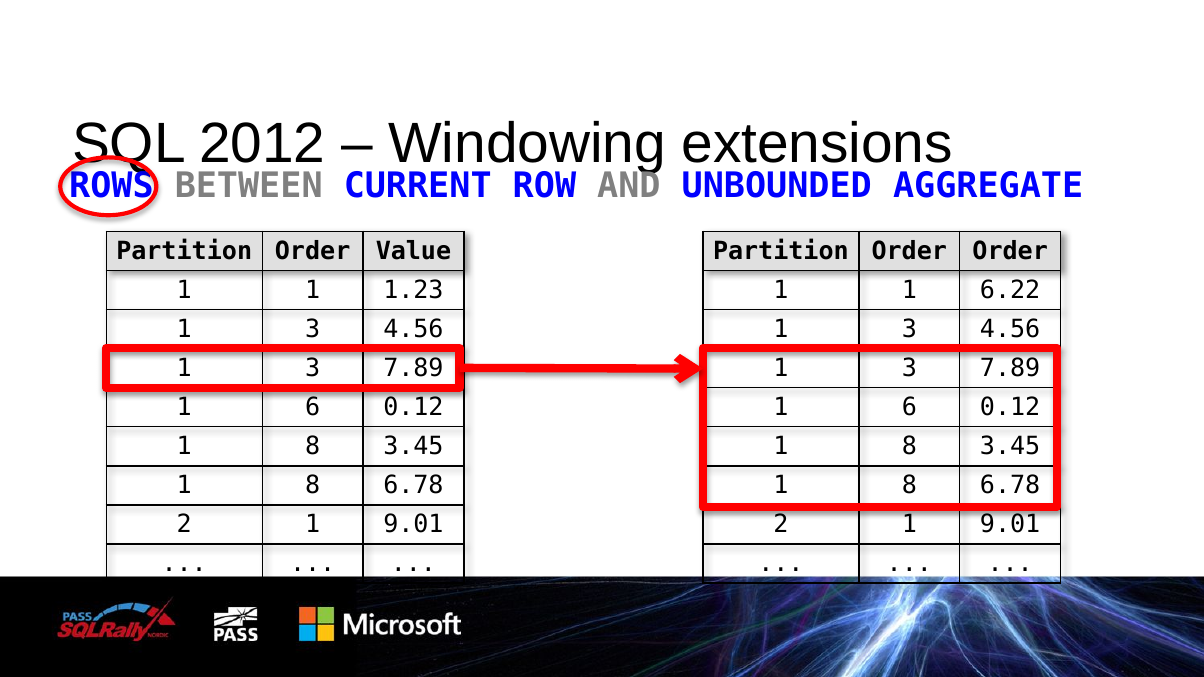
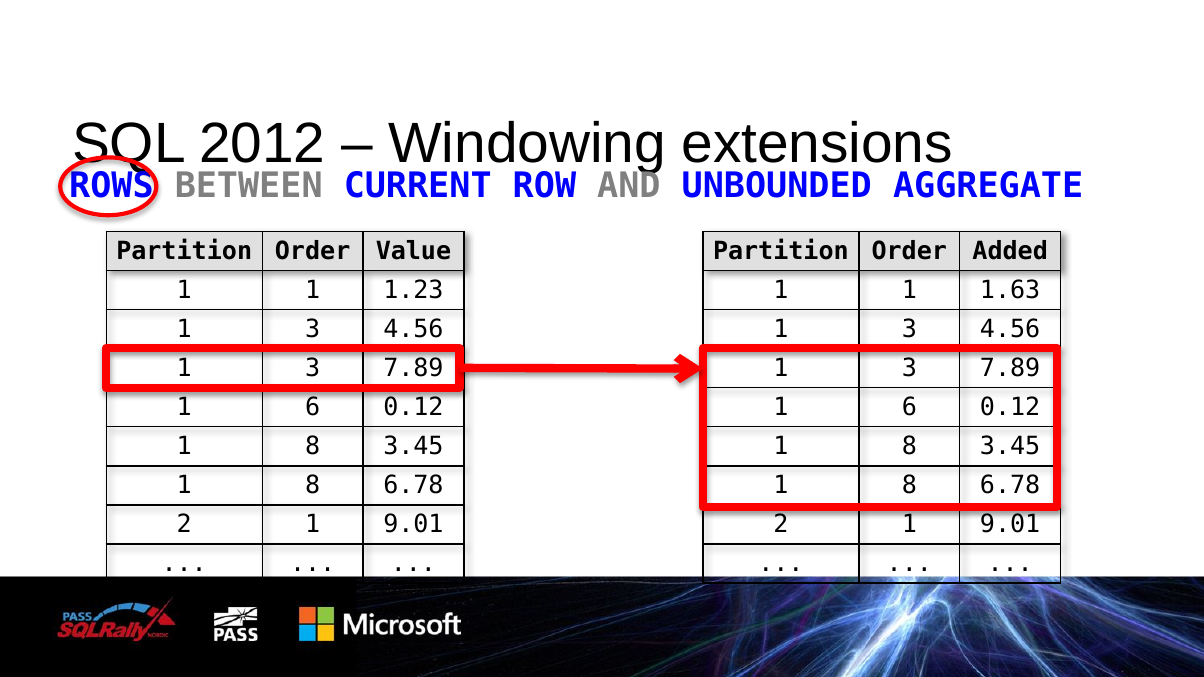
Order Order: Order -> Added
6.22: 6.22 -> 1.63
